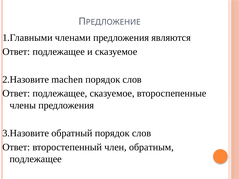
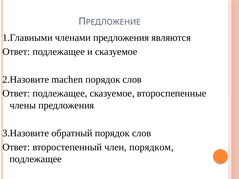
обратным: обратным -> порядком
